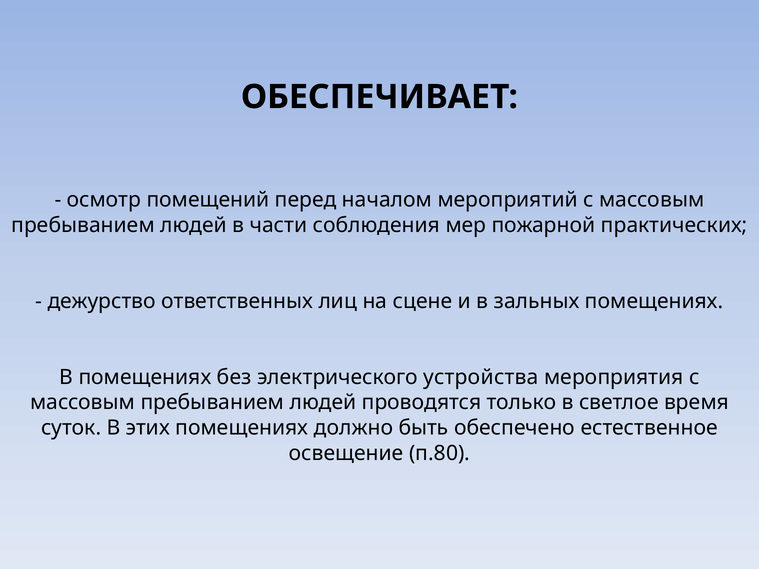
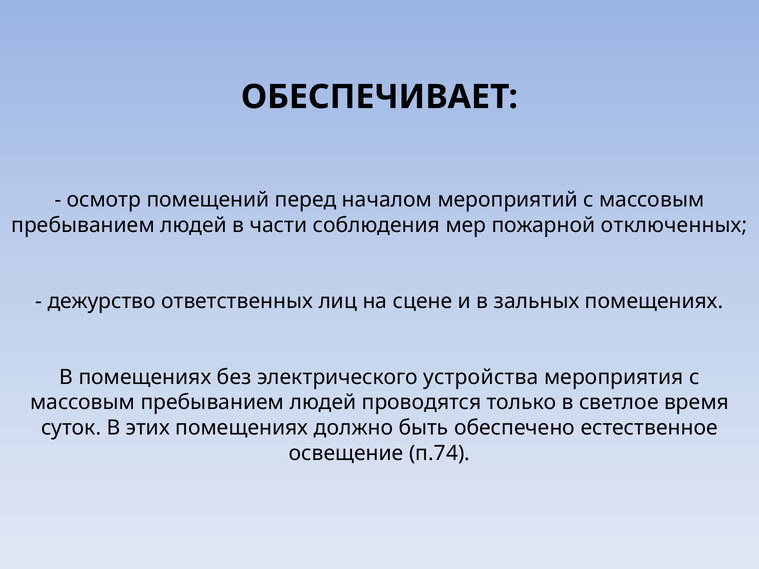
практических: практических -> отключенных
п.80: п.80 -> п.74
